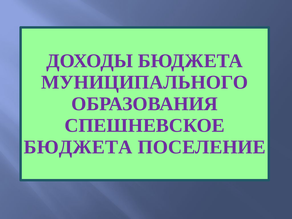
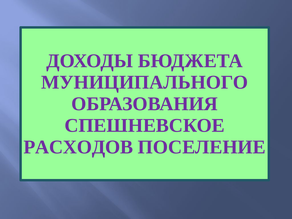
БЮДЖЕТА at (78, 147): БЮДЖЕТА -> РАСХОДОВ
